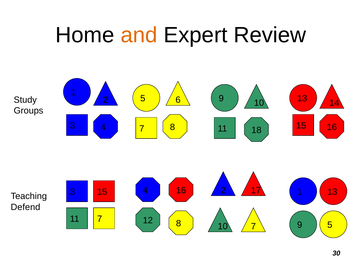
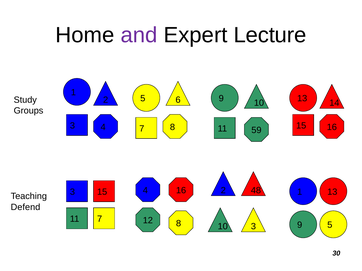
and colour: orange -> purple
Review: Review -> Lecture
18: 18 -> 59
17: 17 -> 48
10 7: 7 -> 3
